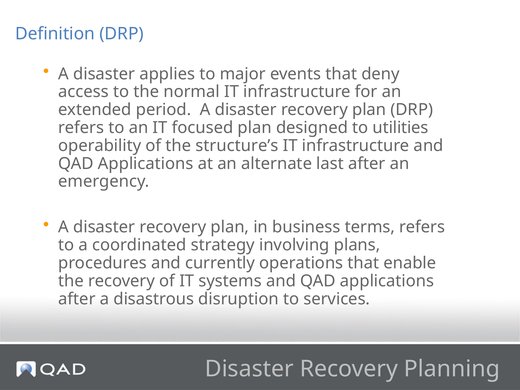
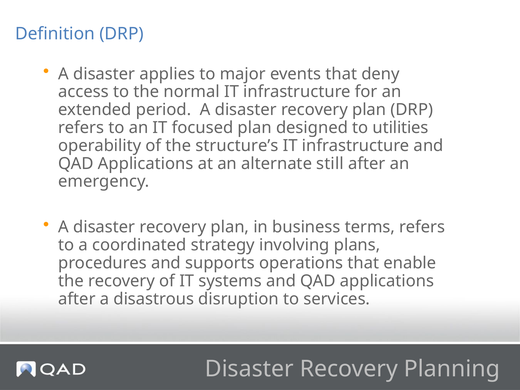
last: last -> still
currently: currently -> supports
